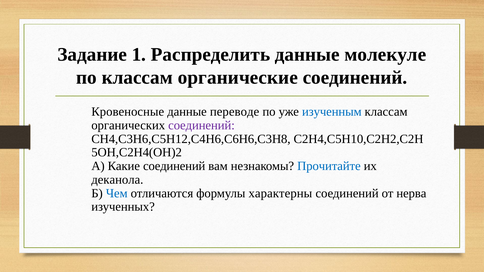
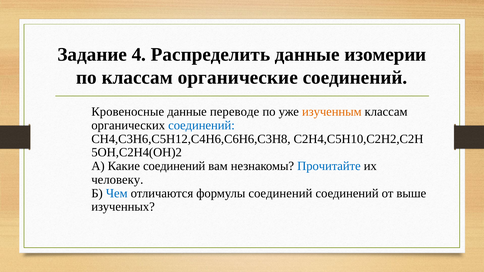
1: 1 -> 4
молекуле: молекуле -> изомерии
изученным colour: blue -> orange
соединений at (201, 125) colour: purple -> blue
деканола: деканола -> человеку
формулы характерны: характерны -> соединений
нерва: нерва -> выше
